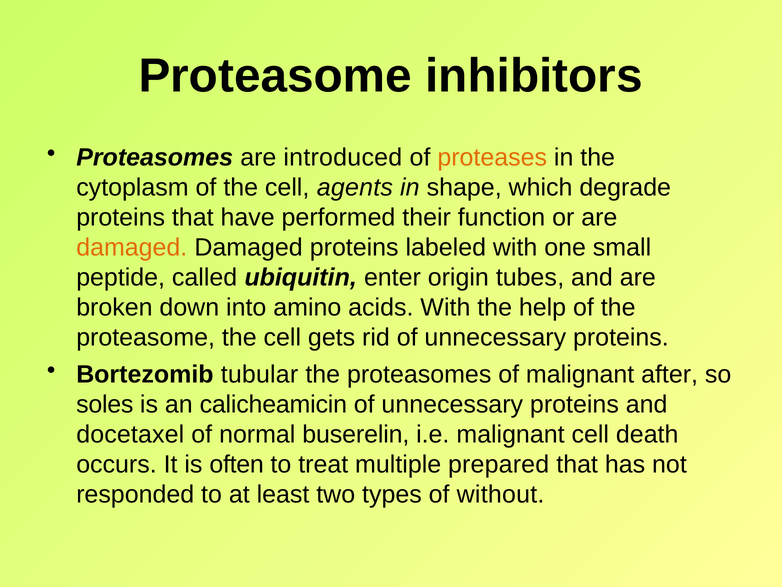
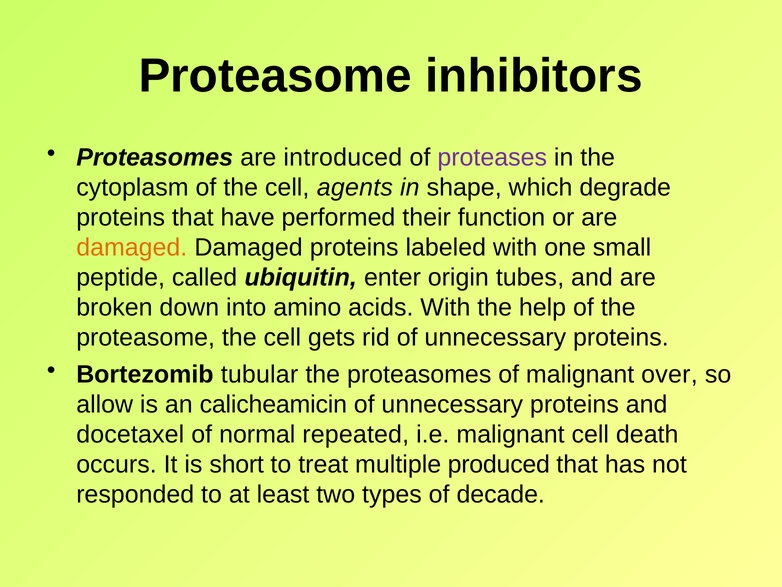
proteases colour: orange -> purple
after: after -> over
soles: soles -> allow
buserelin: buserelin -> repeated
often: often -> short
prepared: prepared -> produced
without: without -> decade
